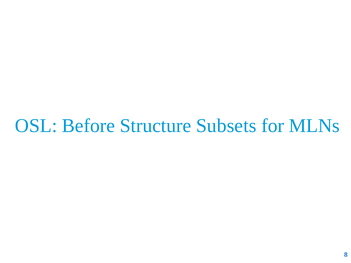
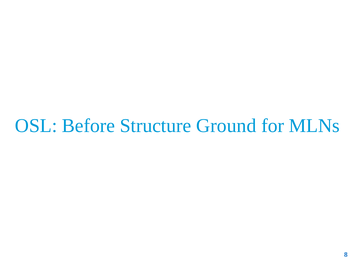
Subsets: Subsets -> Ground
